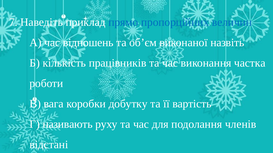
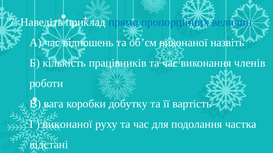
частка: частка -> членів
Г називають: називають -> виконаної
членів: членів -> частка
